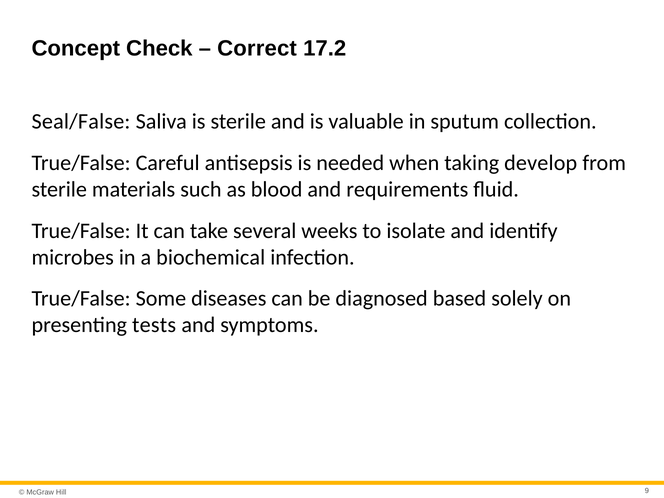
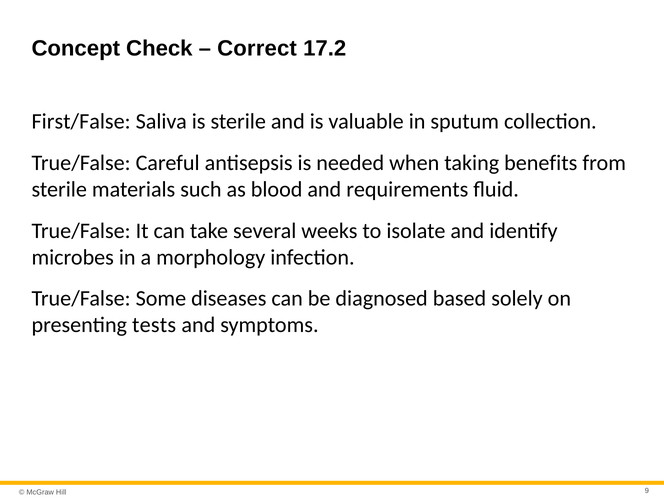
Seal/False: Seal/False -> First/False
develop: develop -> benefits
biochemical: biochemical -> morphology
